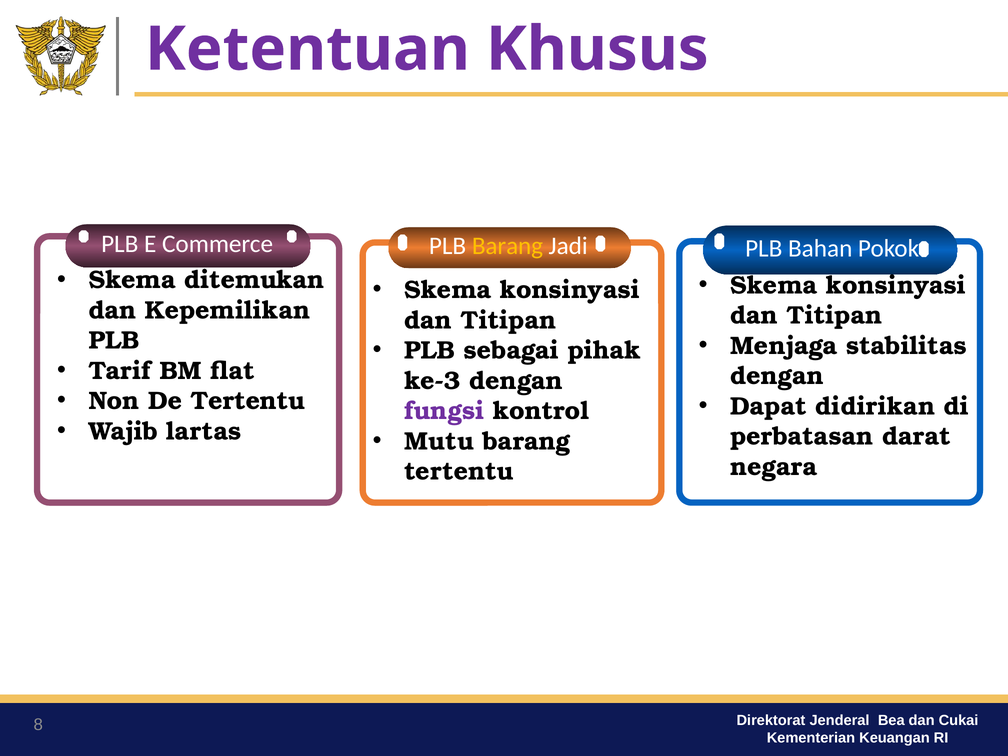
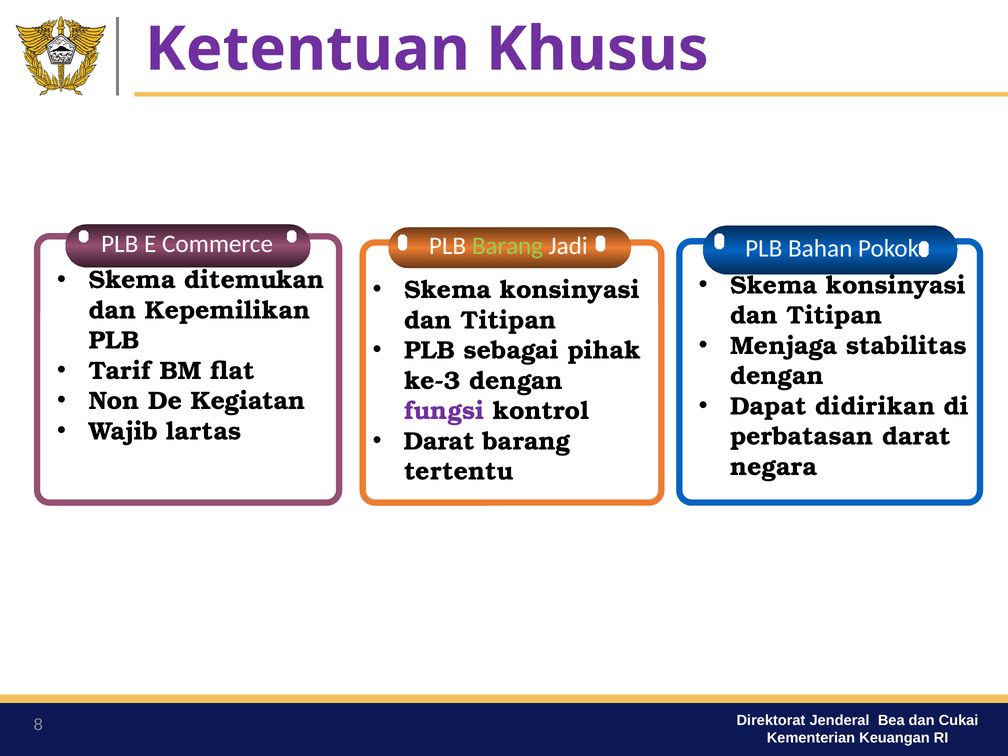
Barang at (507, 246) colour: yellow -> light green
De Tertentu: Tertentu -> Kegiatan
Mutu at (439, 441): Mutu -> Darat
